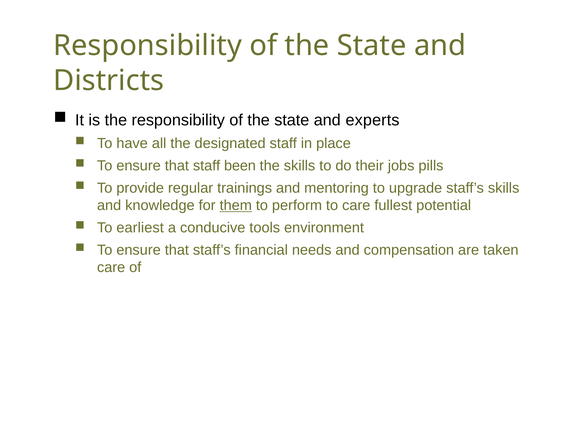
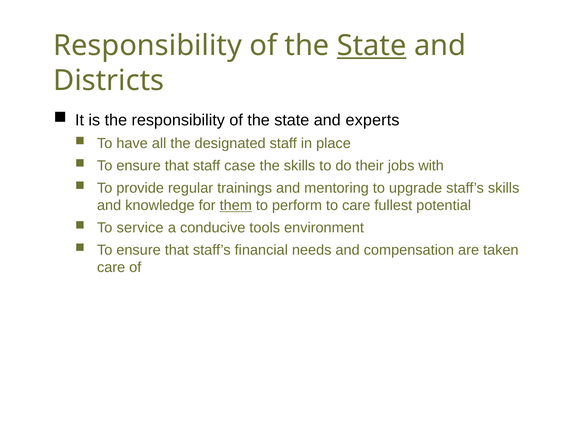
State at (372, 46) underline: none -> present
been: been -> case
pills: pills -> with
earliest: earliest -> service
